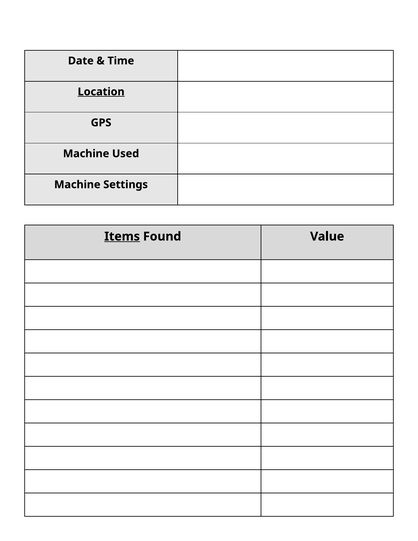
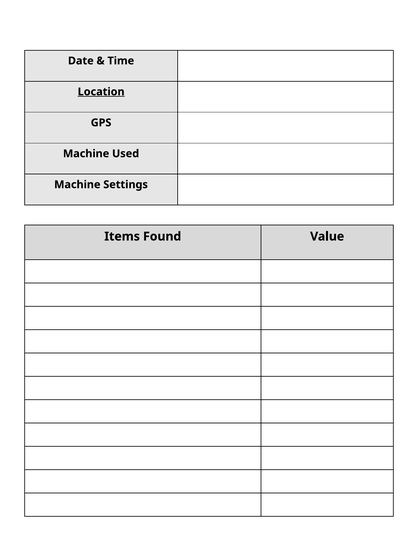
Items underline: present -> none
